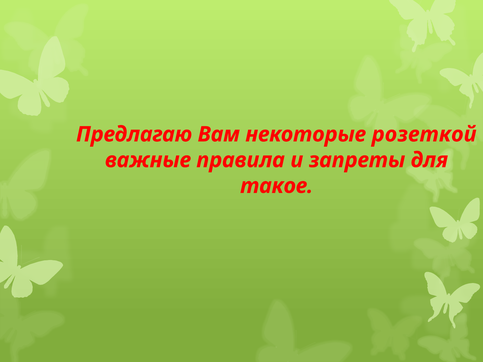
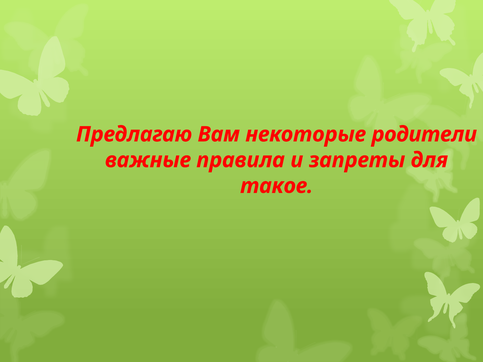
розеткой: розеткой -> родители
